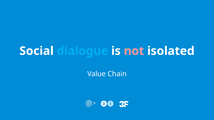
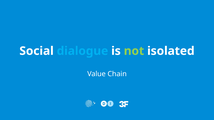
not colour: pink -> light green
